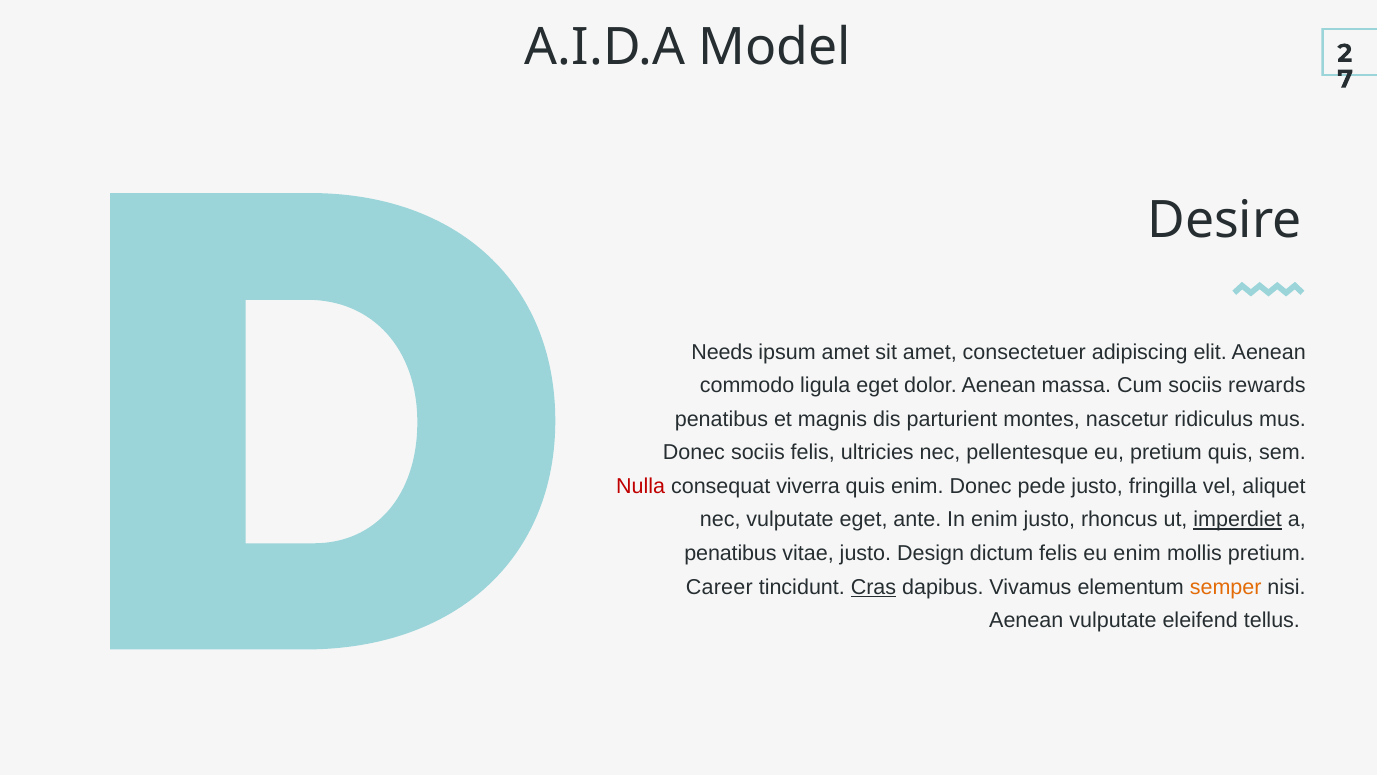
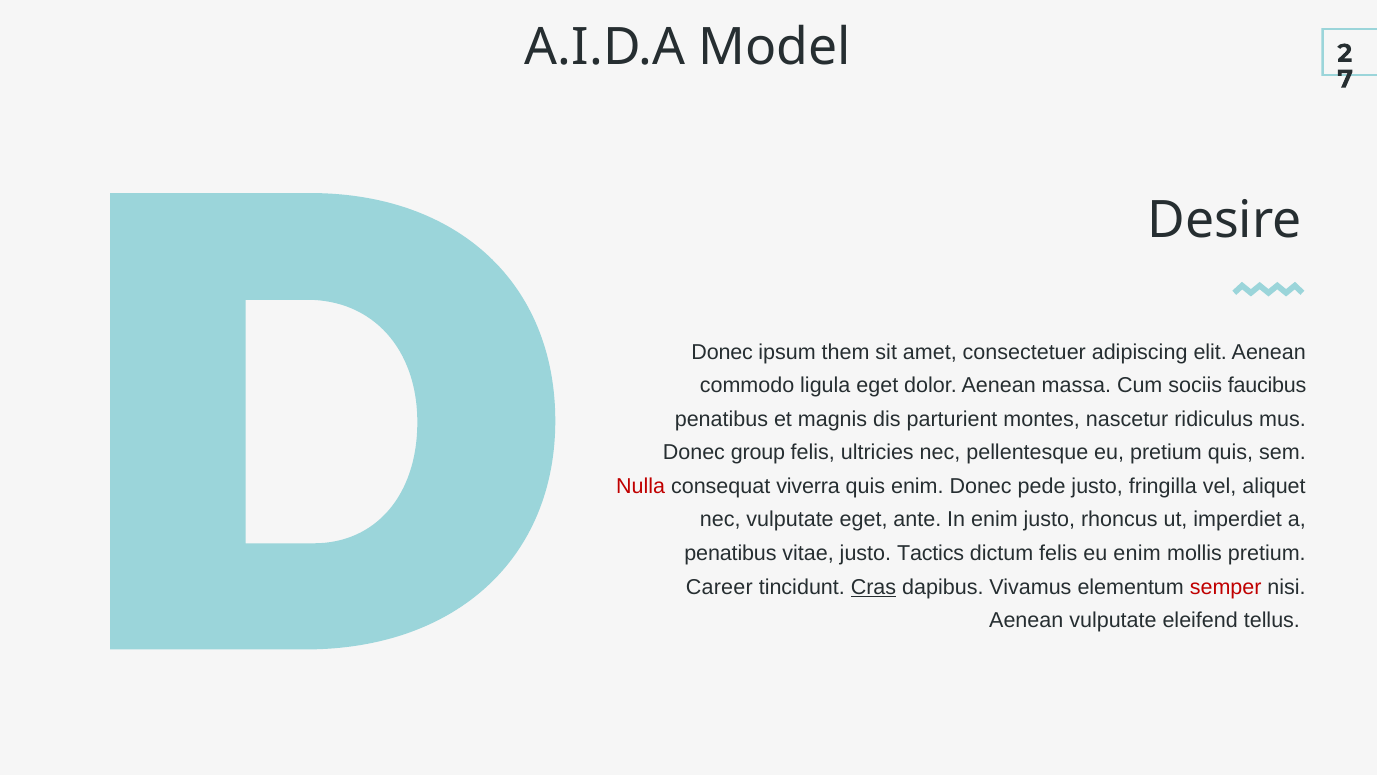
Needs at (722, 352): Needs -> Donec
ipsum amet: amet -> them
rewards: rewards -> faucibus
Donec sociis: sociis -> group
imperdiet underline: present -> none
Design: Design -> Tactics
semper colour: orange -> red
